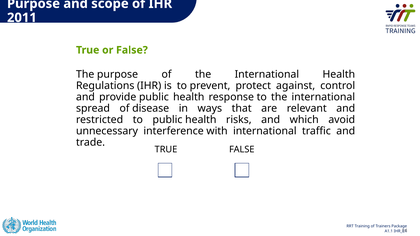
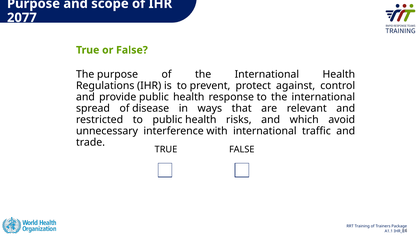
2011: 2011 -> 2077
